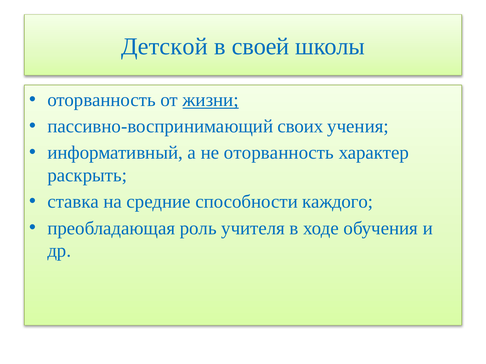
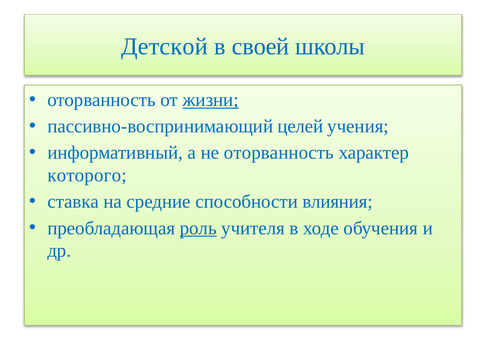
своих: своих -> целей
раскрыть: раскрыть -> которого
каждого: каждого -> влияния
роль underline: none -> present
